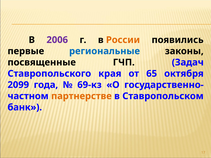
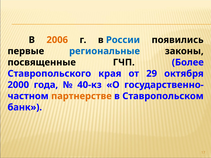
2006 colour: purple -> orange
России colour: orange -> blue
Задач: Задач -> Более
65: 65 -> 29
2099: 2099 -> 2000
69-кз: 69-кз -> 40-кз
